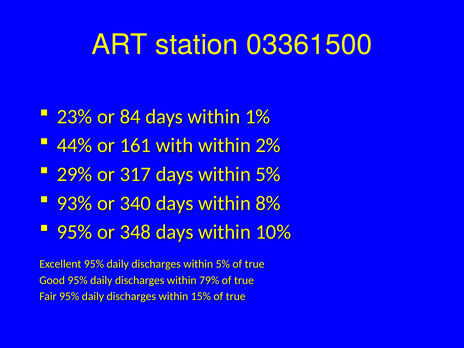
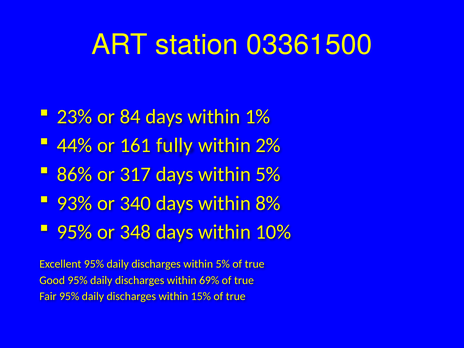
with: with -> fully
29%: 29% -> 86%
79%: 79% -> 69%
